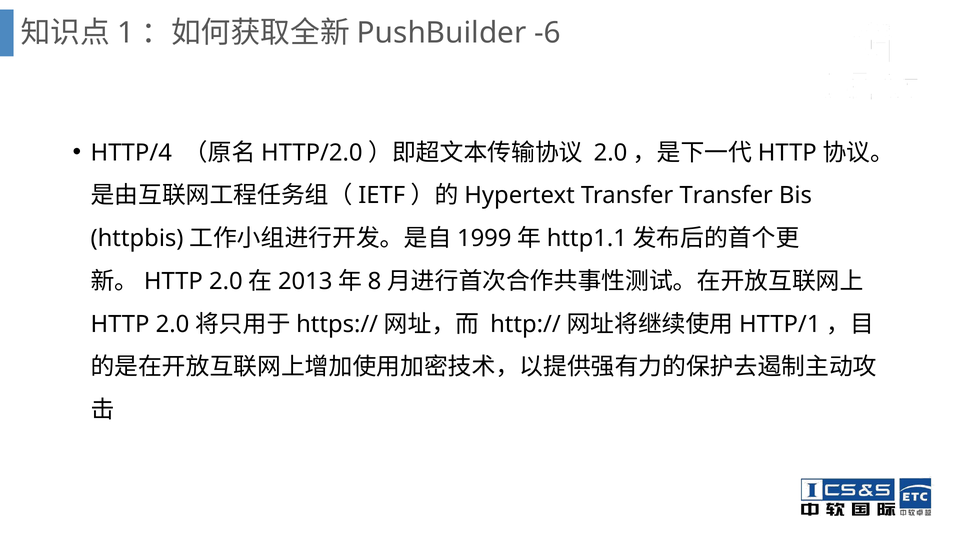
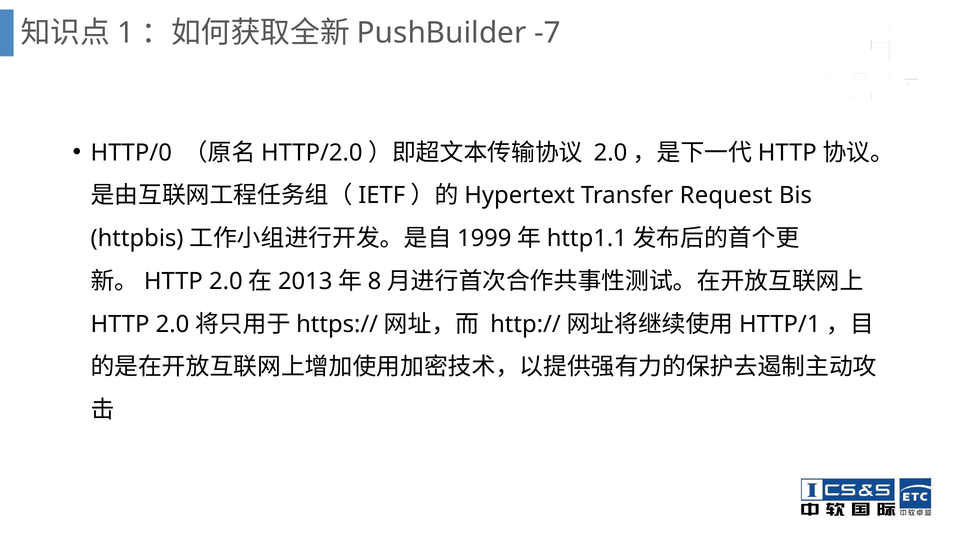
-6: -6 -> -7
HTTP/4: HTTP/4 -> HTTP/0
Transfer Transfer: Transfer -> Request
